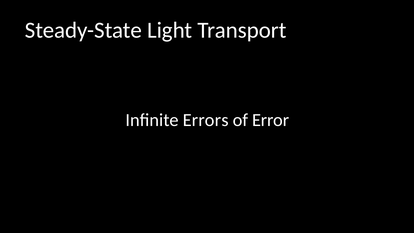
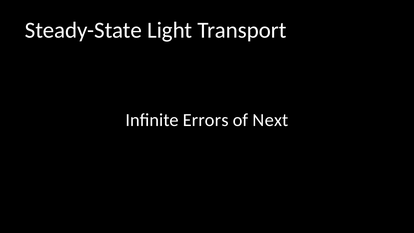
Error: Error -> Next
